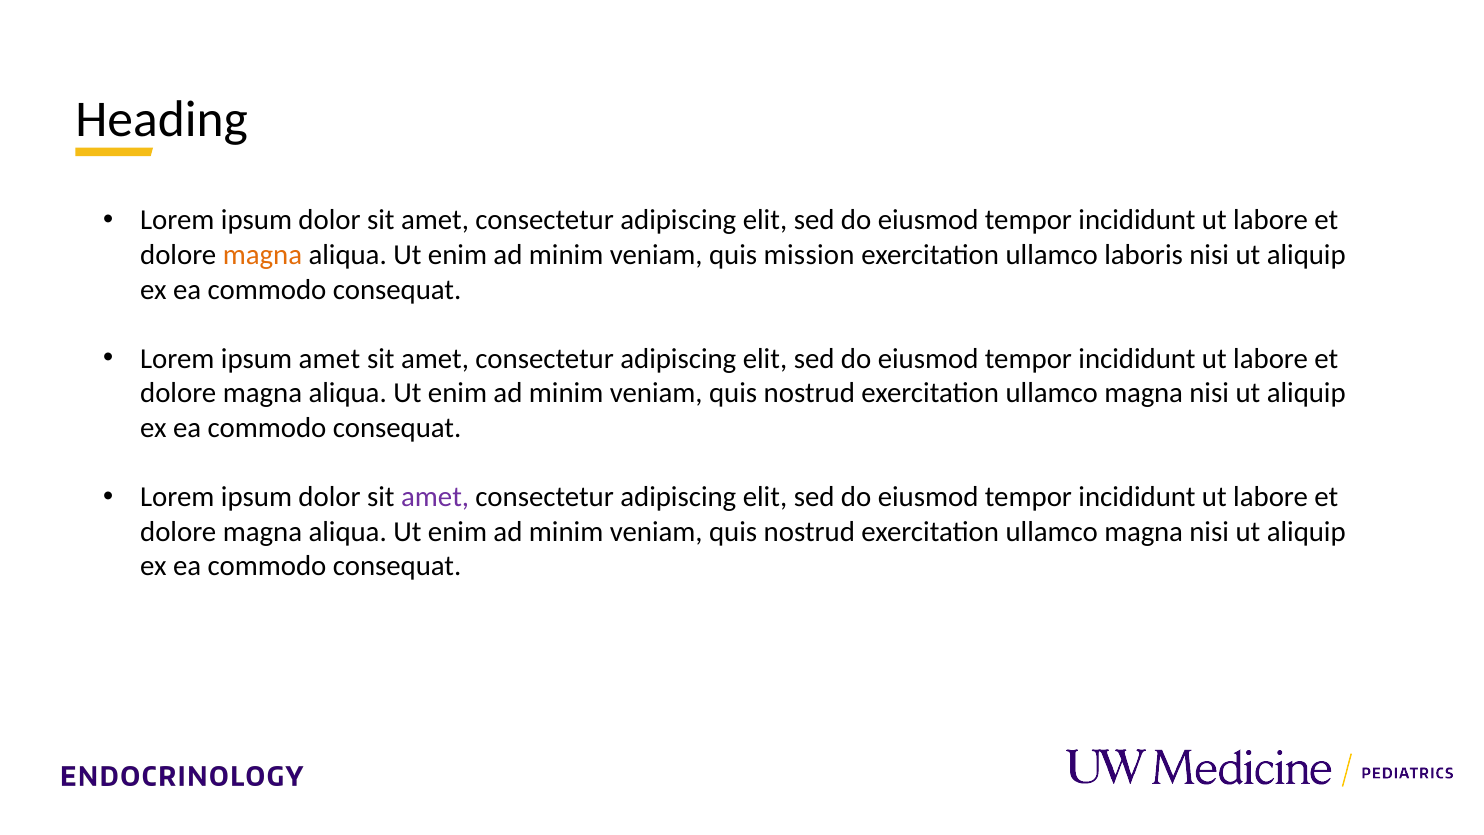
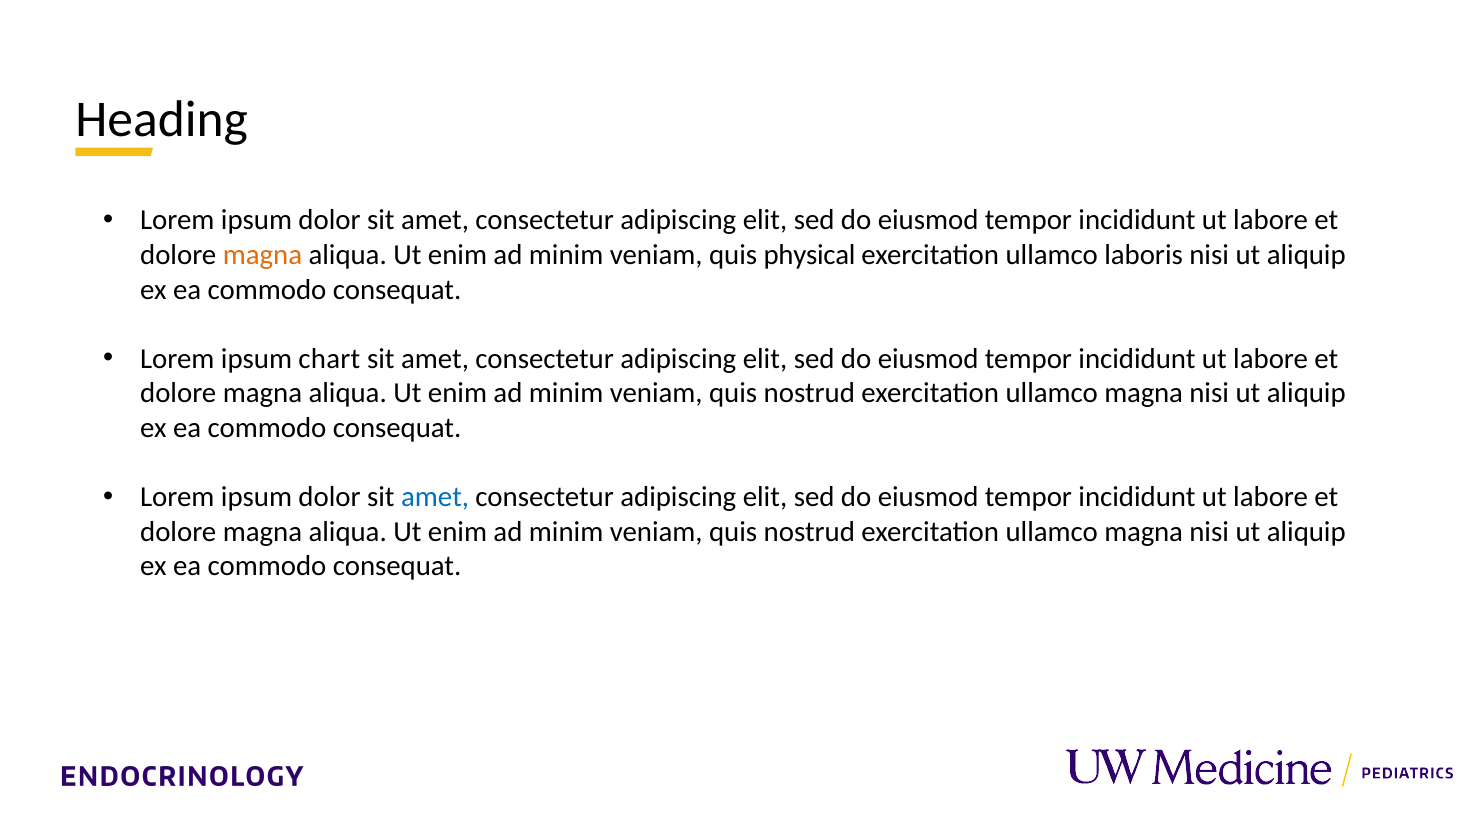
mission: mission -> physical
ipsum amet: amet -> chart
amet at (435, 497) colour: purple -> blue
